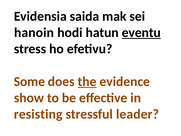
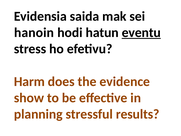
Some: Some -> Harm
the underline: present -> none
resisting: resisting -> planning
leader: leader -> results
